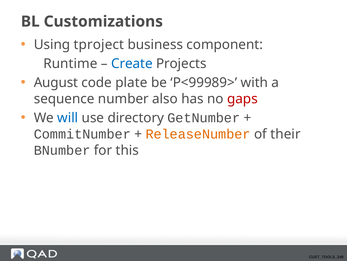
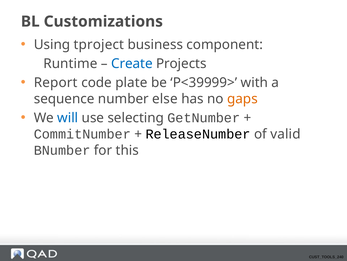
August: August -> Report
P<99989>: P<99989> -> P<39999>
also: also -> else
gaps colour: red -> orange
directory: directory -> selecting
ReleaseNumber colour: orange -> black
their: their -> valid
